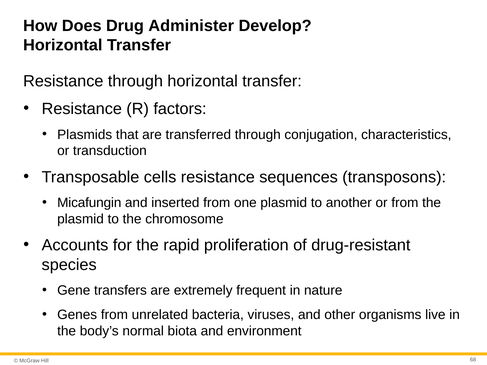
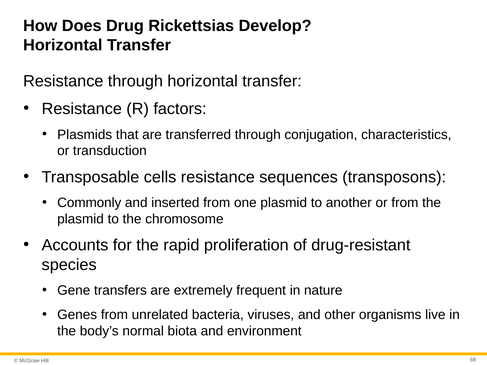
Administer: Administer -> Rickettsias
Micafungin: Micafungin -> Commonly
